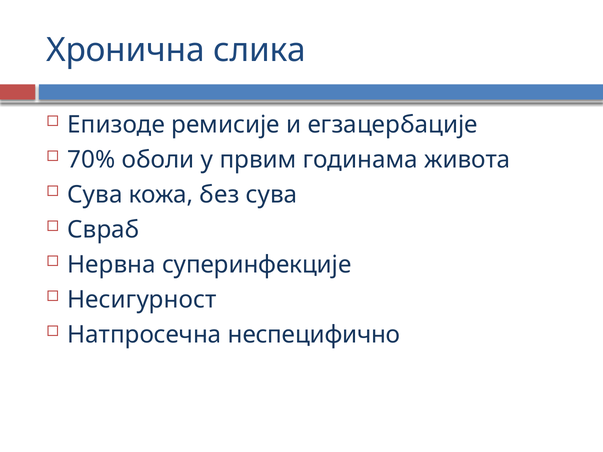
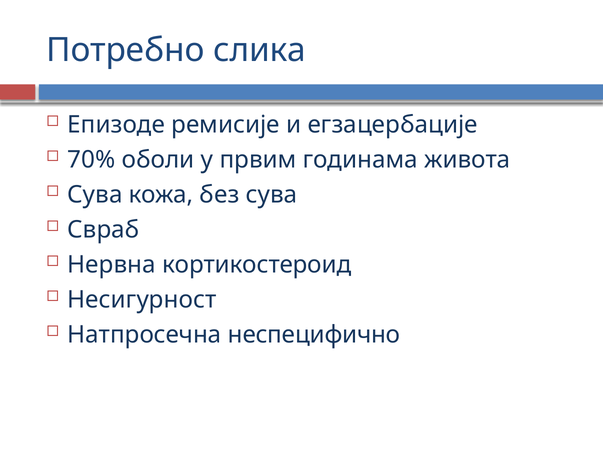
Хронична: Хронична -> Потребно
суперинфекције: суперинфекције -> кортикостероид
